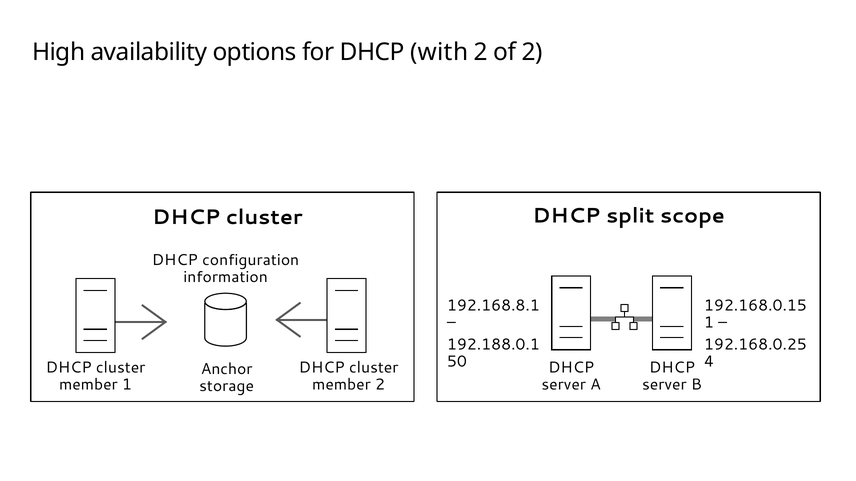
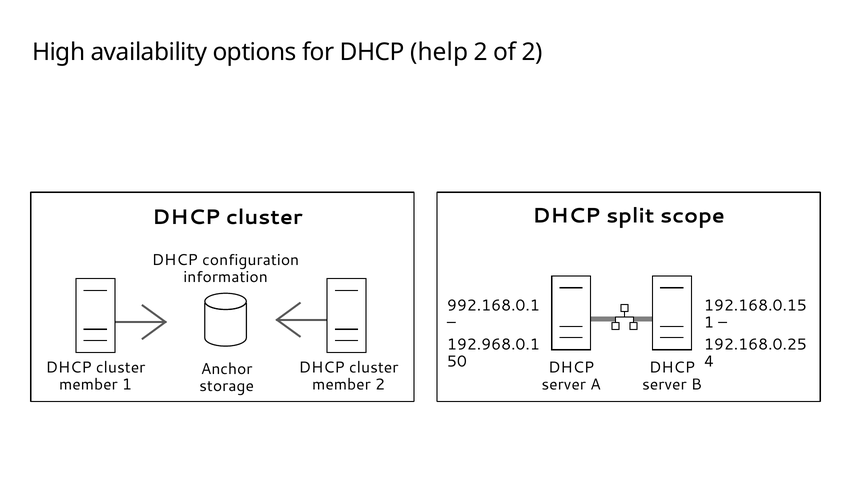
with: with -> help
192.168.8.1: 192.168.8.1 -> 992.168.0.1
192.188.0.1: 192.188.0.1 -> 192.968.0.1
